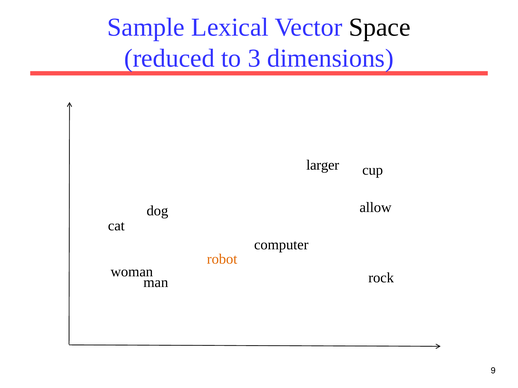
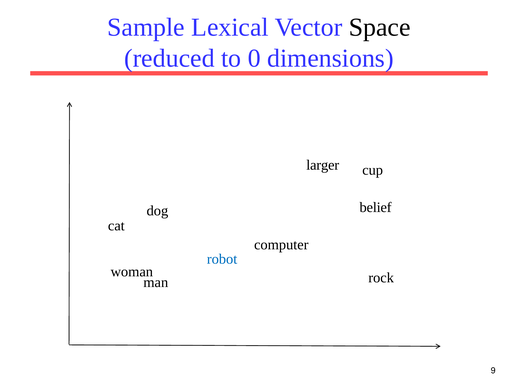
3: 3 -> 0
allow: allow -> belief
robot colour: orange -> blue
